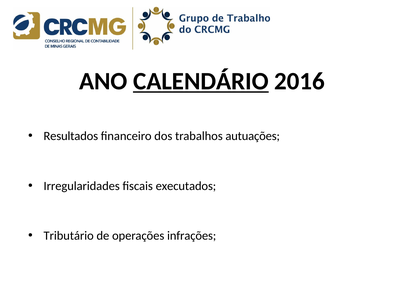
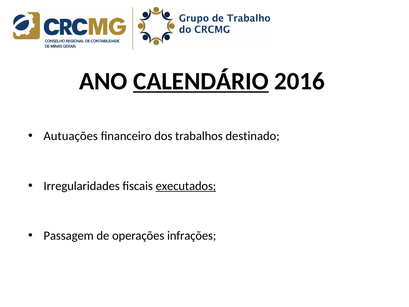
Resultados: Resultados -> Autuações
autuações: autuações -> destinado
executados underline: none -> present
Tributário: Tributário -> Passagem
